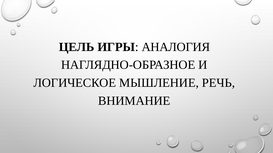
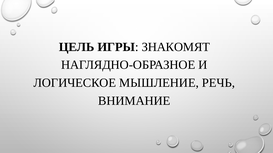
АНАЛОГИЯ: АНАЛОГИЯ -> ЗНАКОМЯТ
